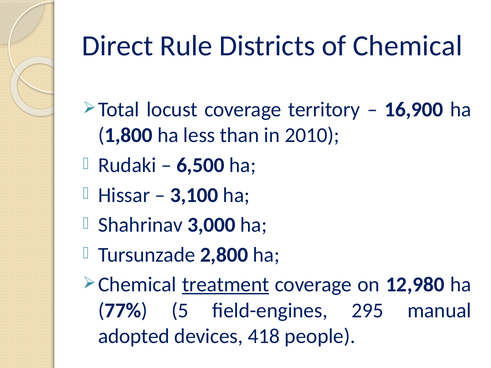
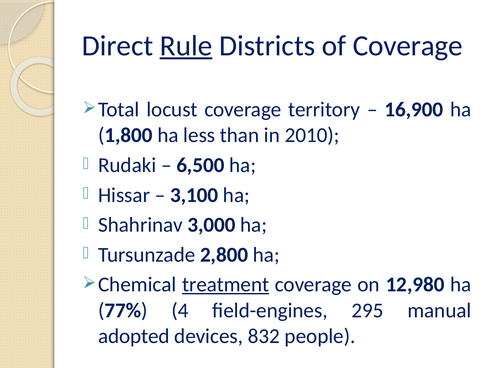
Rule underline: none -> present
of Chemical: Chemical -> Coverage
5: 5 -> 4
418: 418 -> 832
